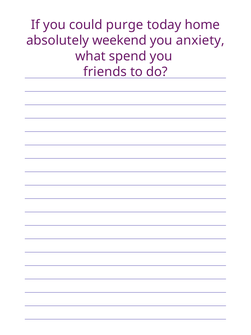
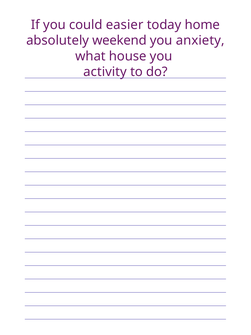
purge: purge -> easier
spend: spend -> house
friends: friends -> activity
